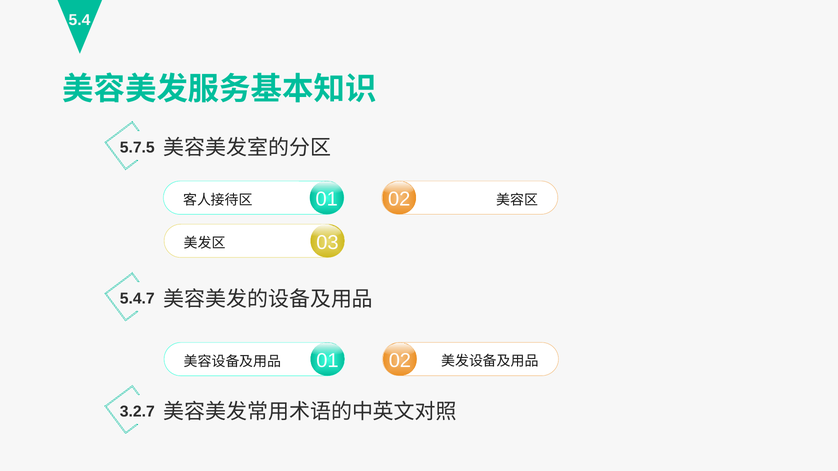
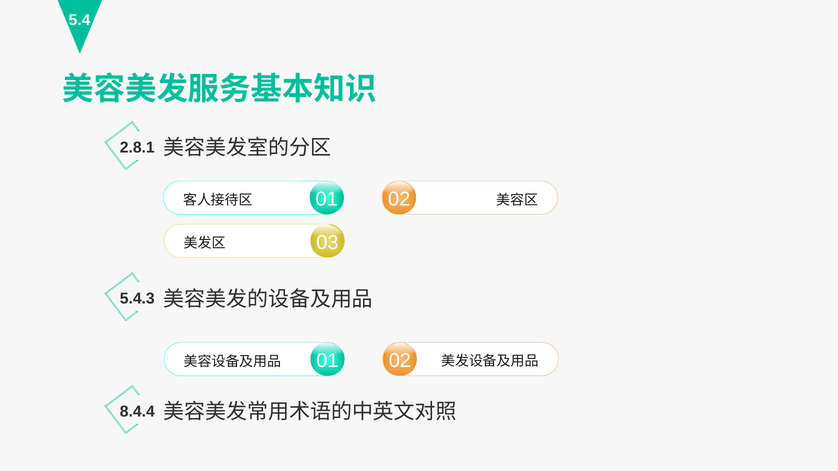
5.7.5: 5.7.5 -> 2.8.1
5.4.7: 5.4.7 -> 5.4.3
3.2.7: 3.2.7 -> 8.4.4
